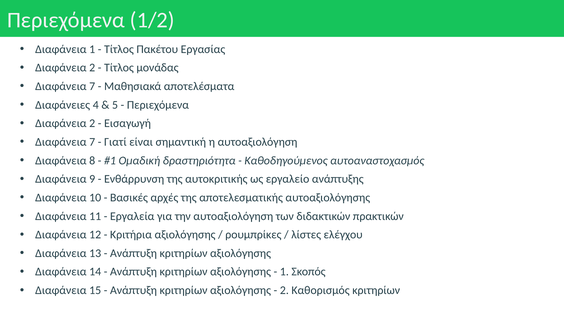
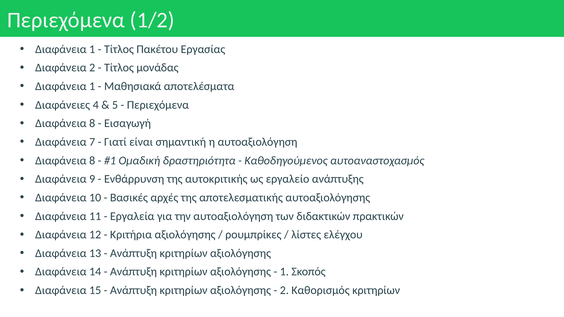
7 at (92, 86): 7 -> 1
2 at (92, 123): 2 -> 8
